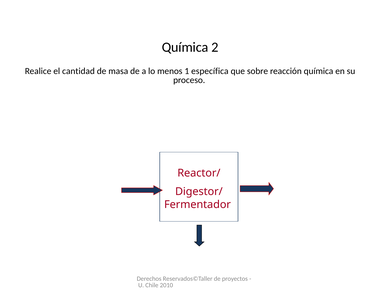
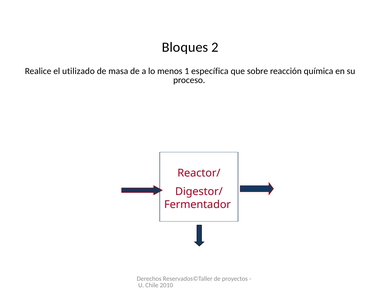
Química at (185, 47): Química -> Bloques
cantidad: cantidad -> utilizado
